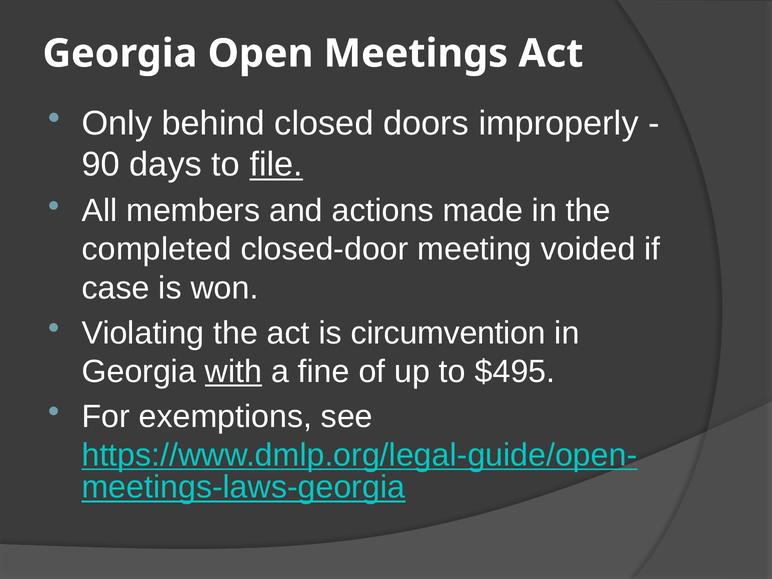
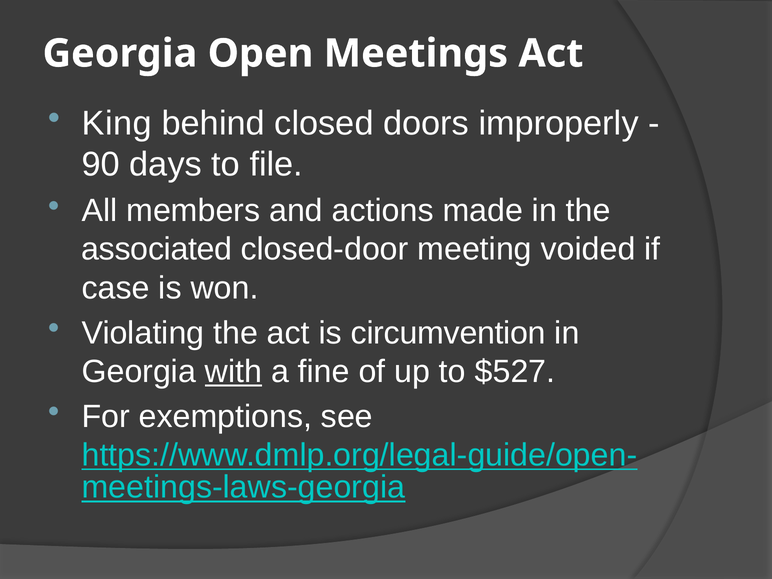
Only: Only -> King
file underline: present -> none
completed: completed -> associated
$495: $495 -> $527
